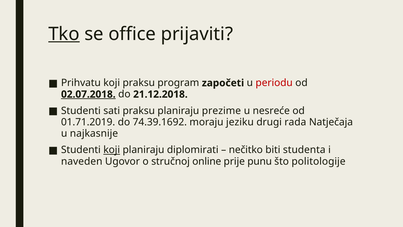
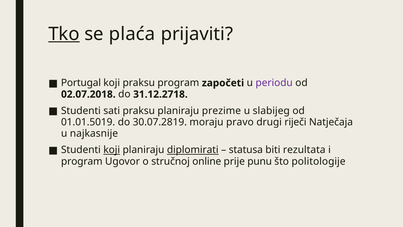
office: office -> plaća
Prihvatu: Prihvatu -> Portugal
periodu colour: red -> purple
02.07.2018 underline: present -> none
21.12.2018: 21.12.2018 -> 31.12.2718
nesreće: nesreće -> slabijeg
01.71.2019: 01.71.2019 -> 01.01.5019
74.39.1692: 74.39.1692 -> 30.07.2819
jeziku: jeziku -> pravo
rada: rada -> riječi
diplomirati underline: none -> present
nečitko: nečitko -> statusa
studenta: studenta -> rezultata
naveden at (82, 161): naveden -> program
